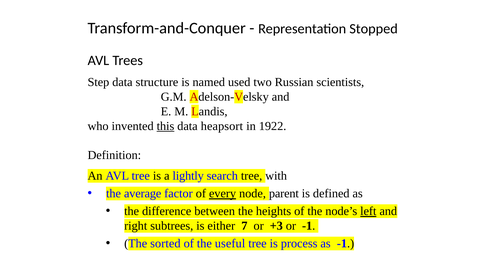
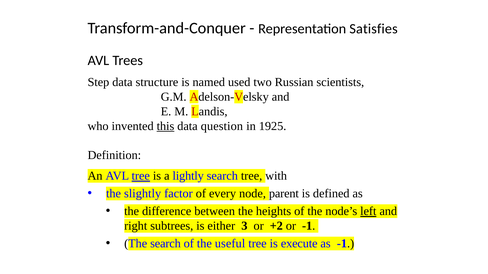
Stopped: Stopped -> Satisfies
heapsort: heapsort -> question
1922: 1922 -> 1925
tree at (141, 176) underline: none -> present
average: average -> slightly
every underline: present -> none
7: 7 -> 3
+3: +3 -> +2
The sorted: sorted -> search
process: process -> execute
